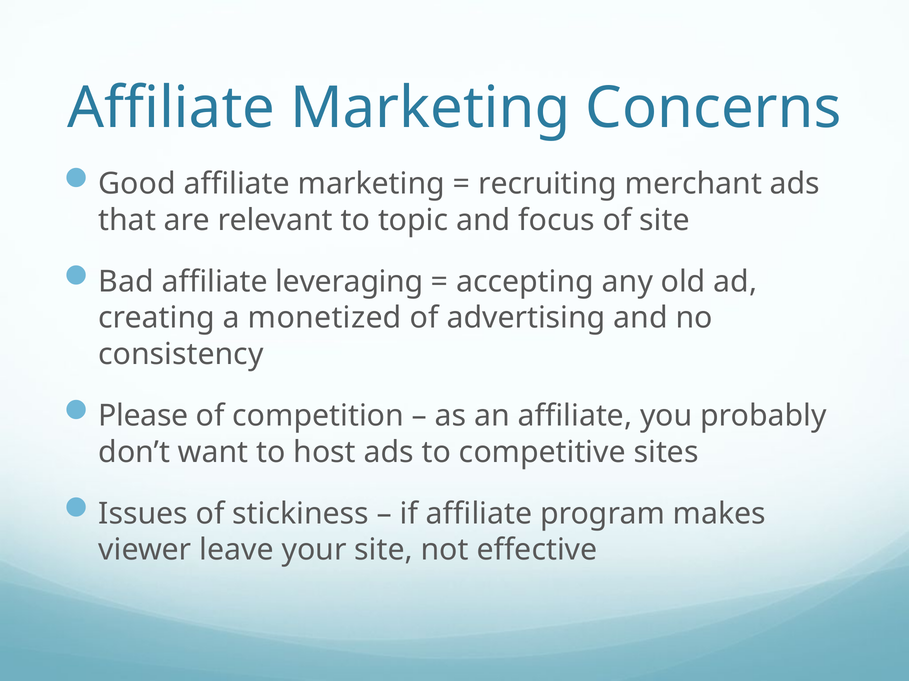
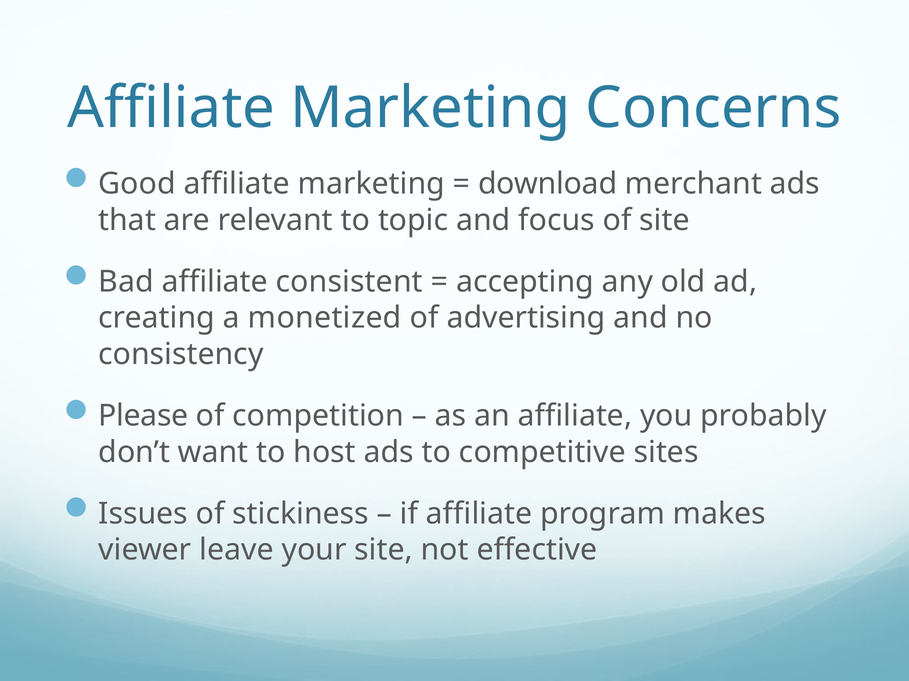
recruiting: recruiting -> download
leveraging: leveraging -> consistent
